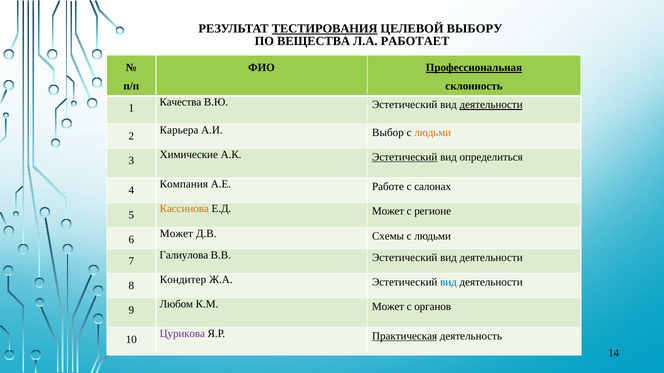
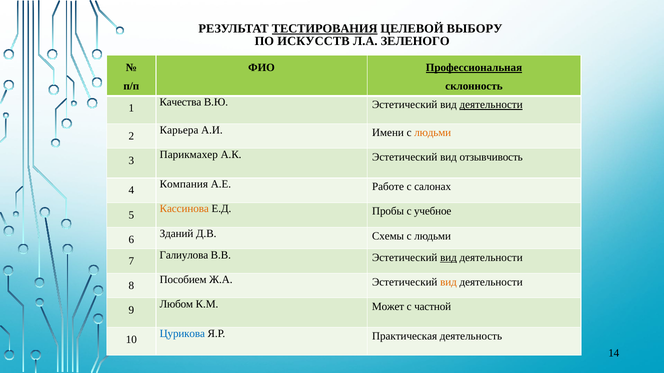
ВЕЩЕСТВА: ВЕЩЕСТВА -> ИСКУССТВ
РАБОТАЕТ: РАБОТАЕТ -> ЗЕЛЕНОГО
Выбор: Выбор -> Имени
Химические: Химические -> Парикмахер
Эстетический at (405, 157) underline: present -> none
определиться: определиться -> отзывчивость
Е.Д Может: Может -> Пробы
регионе: регионе -> учебное
Может at (176, 234): Может -> Зданий
вид at (448, 258) underline: none -> present
Кондитер: Кондитер -> Пособием
вид at (448, 282) colour: blue -> orange
органов: органов -> частной
Цурикова colour: purple -> blue
Практическая underline: present -> none
